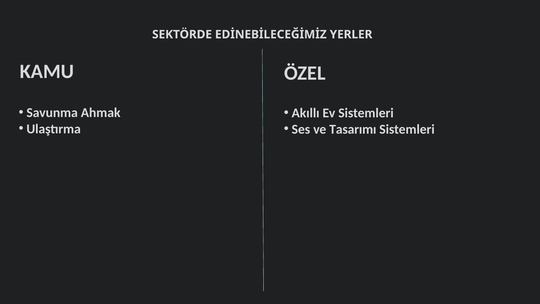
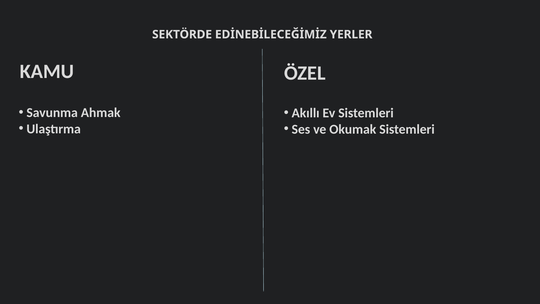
Tasarımı: Tasarımı -> Okumak
